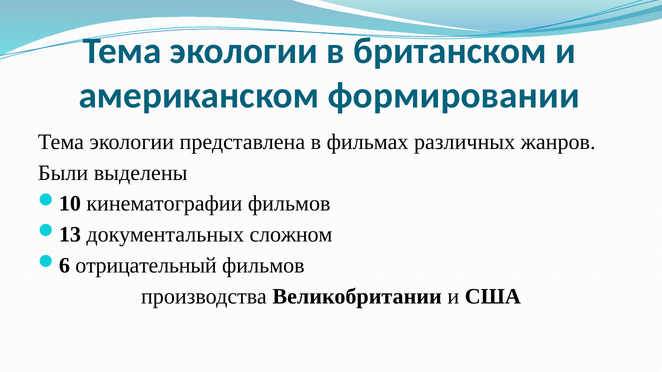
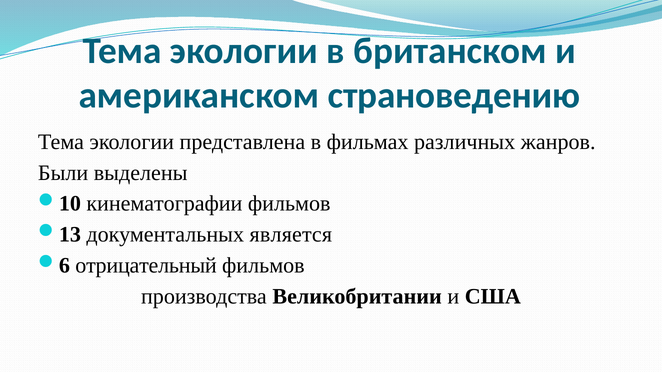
формировании: формировании -> страноведению
сложном: сложном -> является
